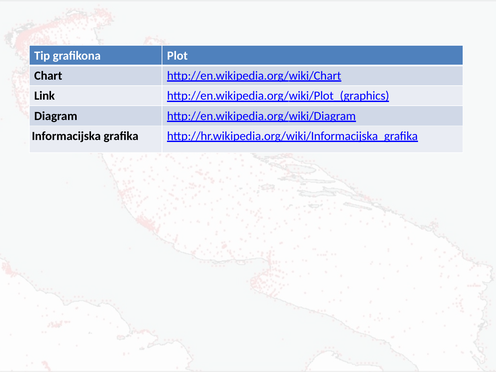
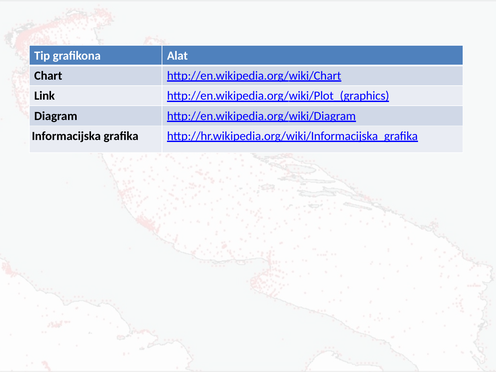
Plot: Plot -> Alat
